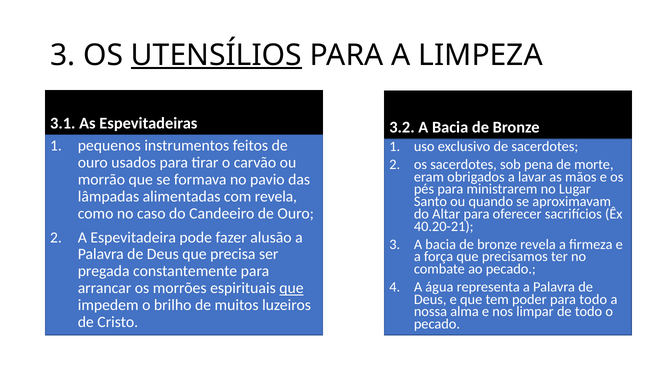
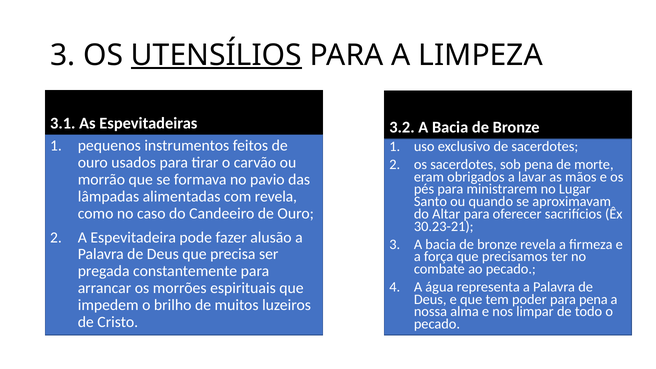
40.20-21: 40.20-21 -> 30.23-21
que at (292, 288) underline: present -> none
para todo: todo -> pena
